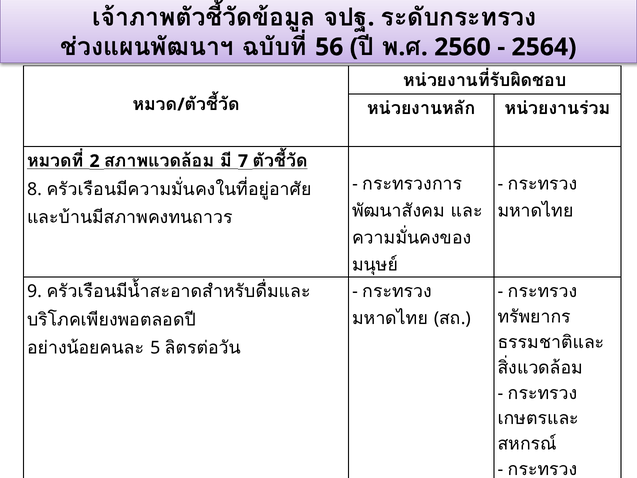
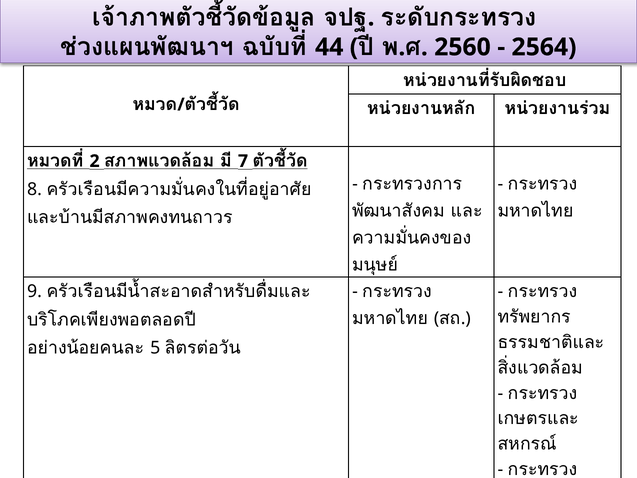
56: 56 -> 44
